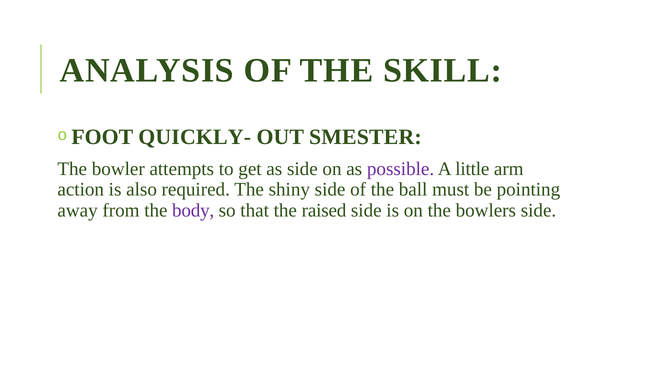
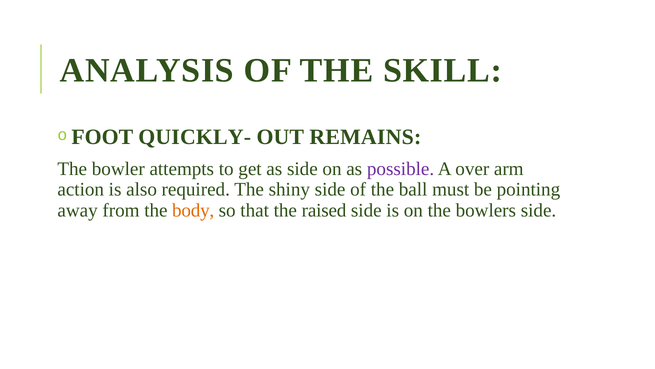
SMESTER: SMESTER -> REMAINS
little: little -> over
body colour: purple -> orange
